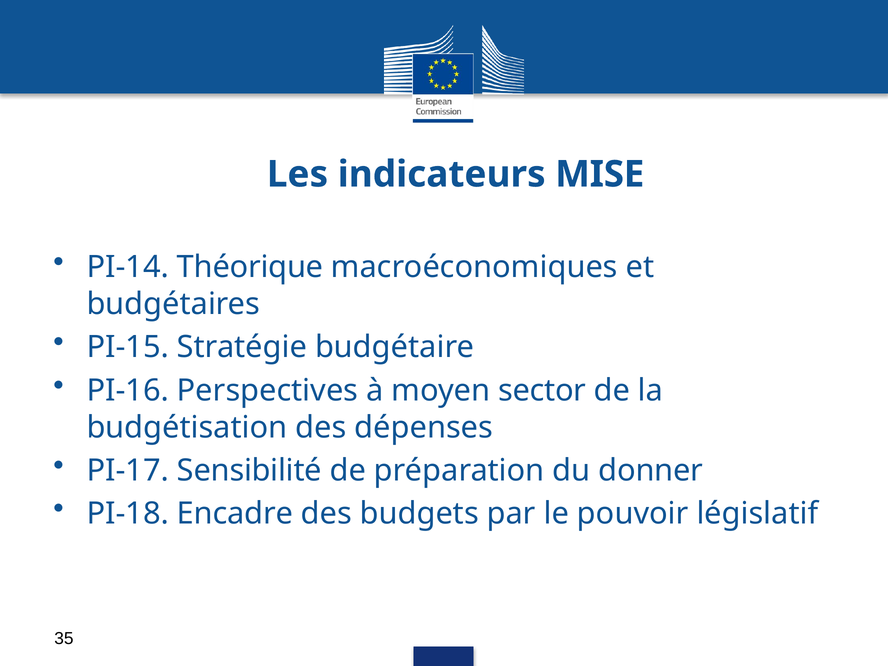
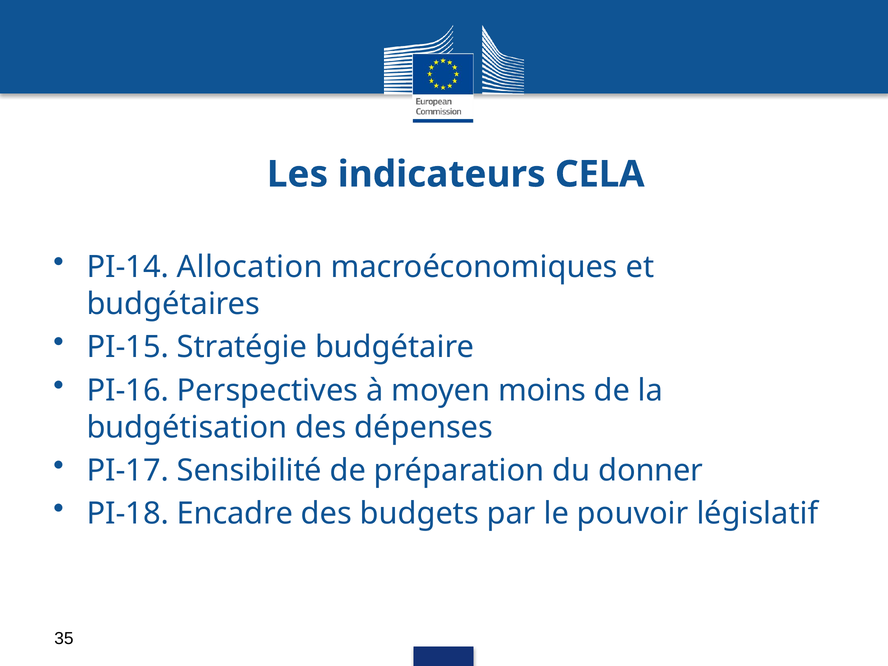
MISE: MISE -> CELA
Théorique: Théorique -> Allocation
sector: sector -> moins
